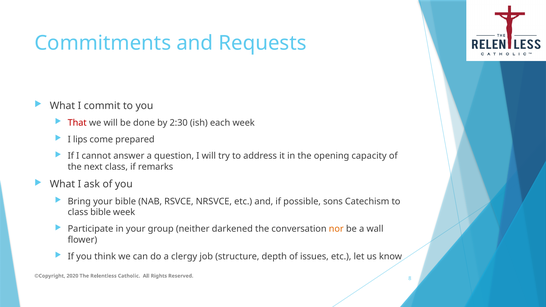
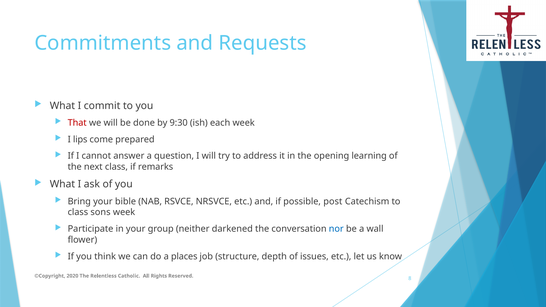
2:30: 2:30 -> 9:30
capacity: capacity -> learning
sons: sons -> post
class bible: bible -> sons
nor colour: orange -> blue
clergy: clergy -> places
